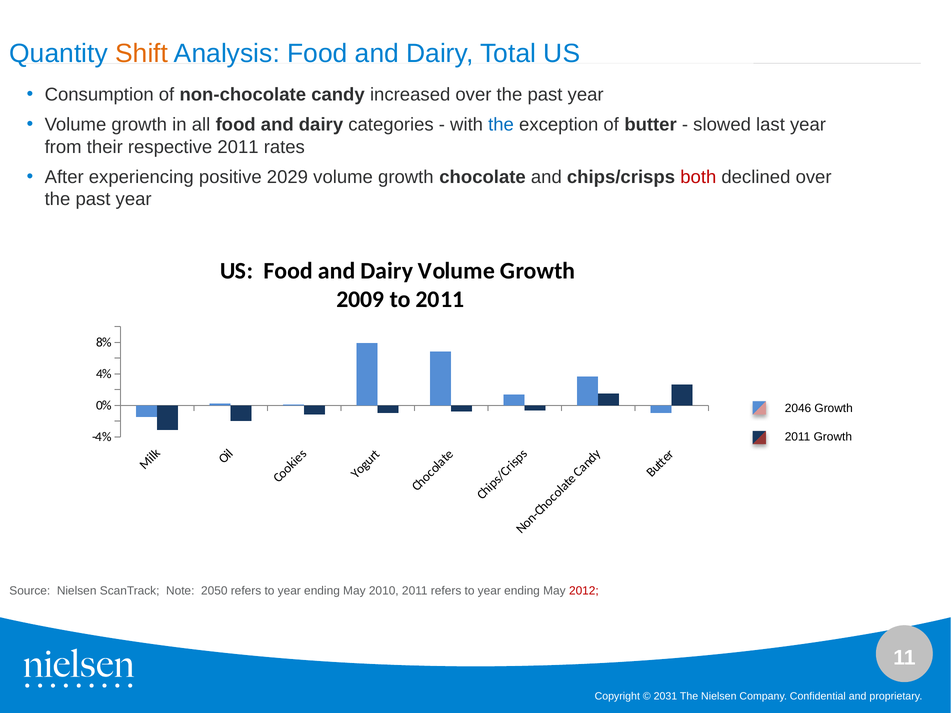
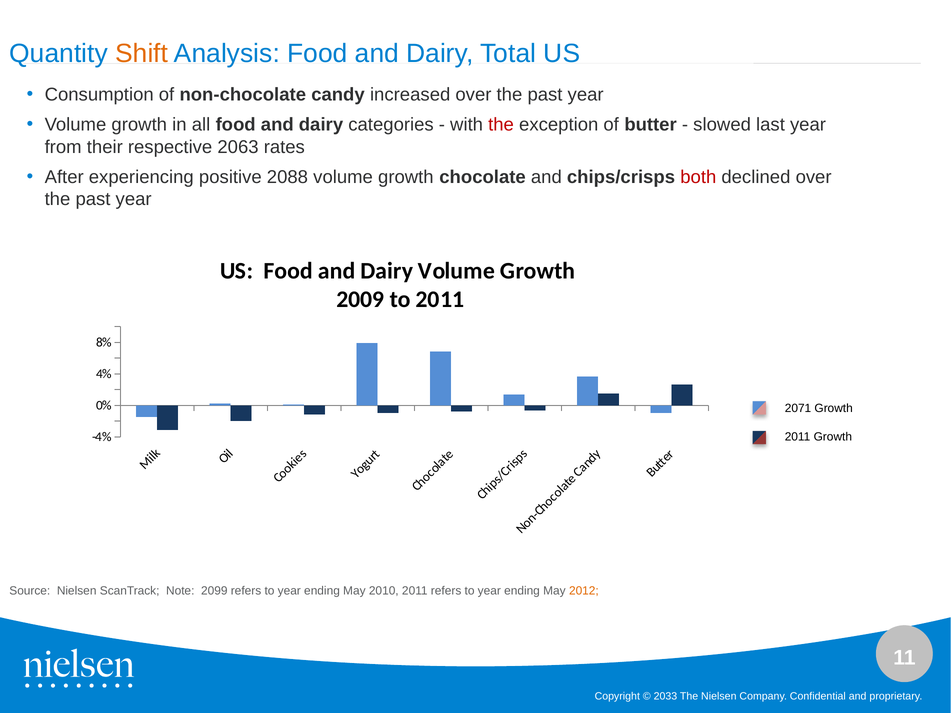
the at (501, 125) colour: blue -> red
respective 2011: 2011 -> 2063
2029: 2029 -> 2088
2046: 2046 -> 2071
2050: 2050 -> 2099
2012 colour: red -> orange
2031: 2031 -> 2033
